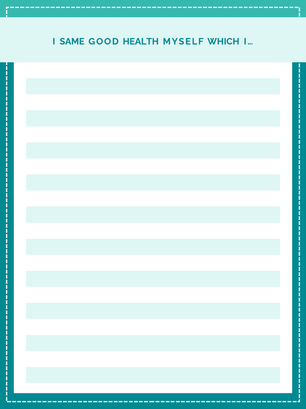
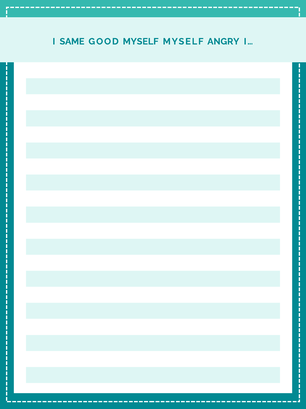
GOOD HEALTH: HEALTH -> MYSELF
WHICH: WHICH -> ANGRY
